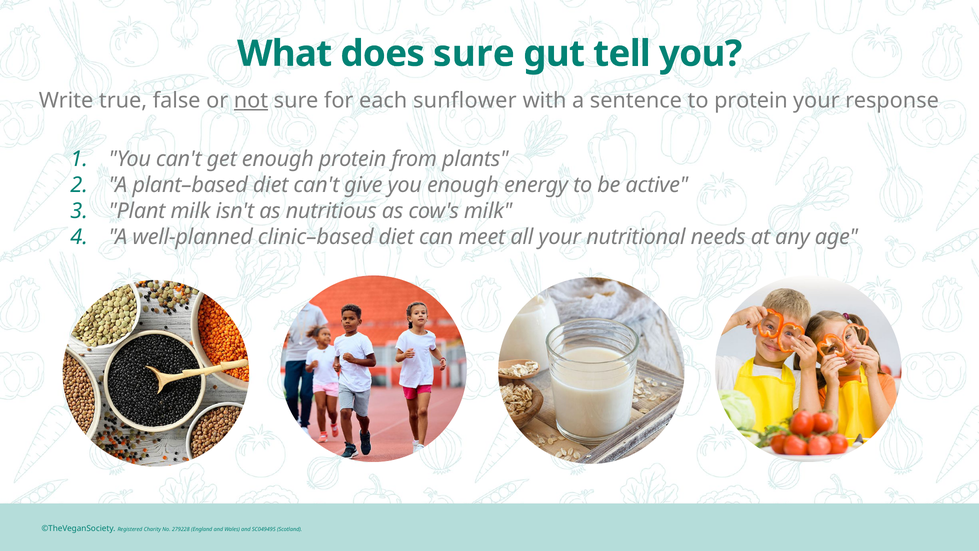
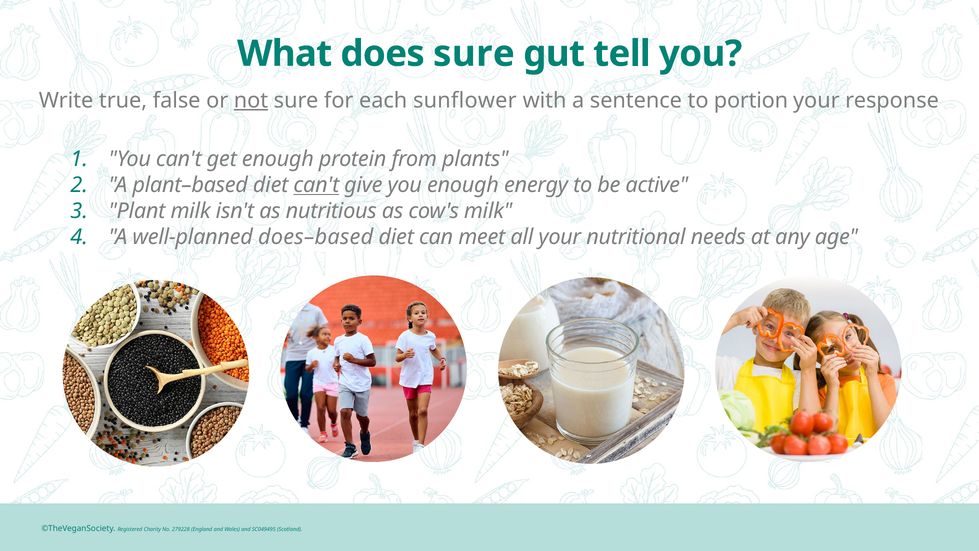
to protein: protein -> portion
can't at (316, 185) underline: none -> present
clinic–based: clinic–based -> does–based
